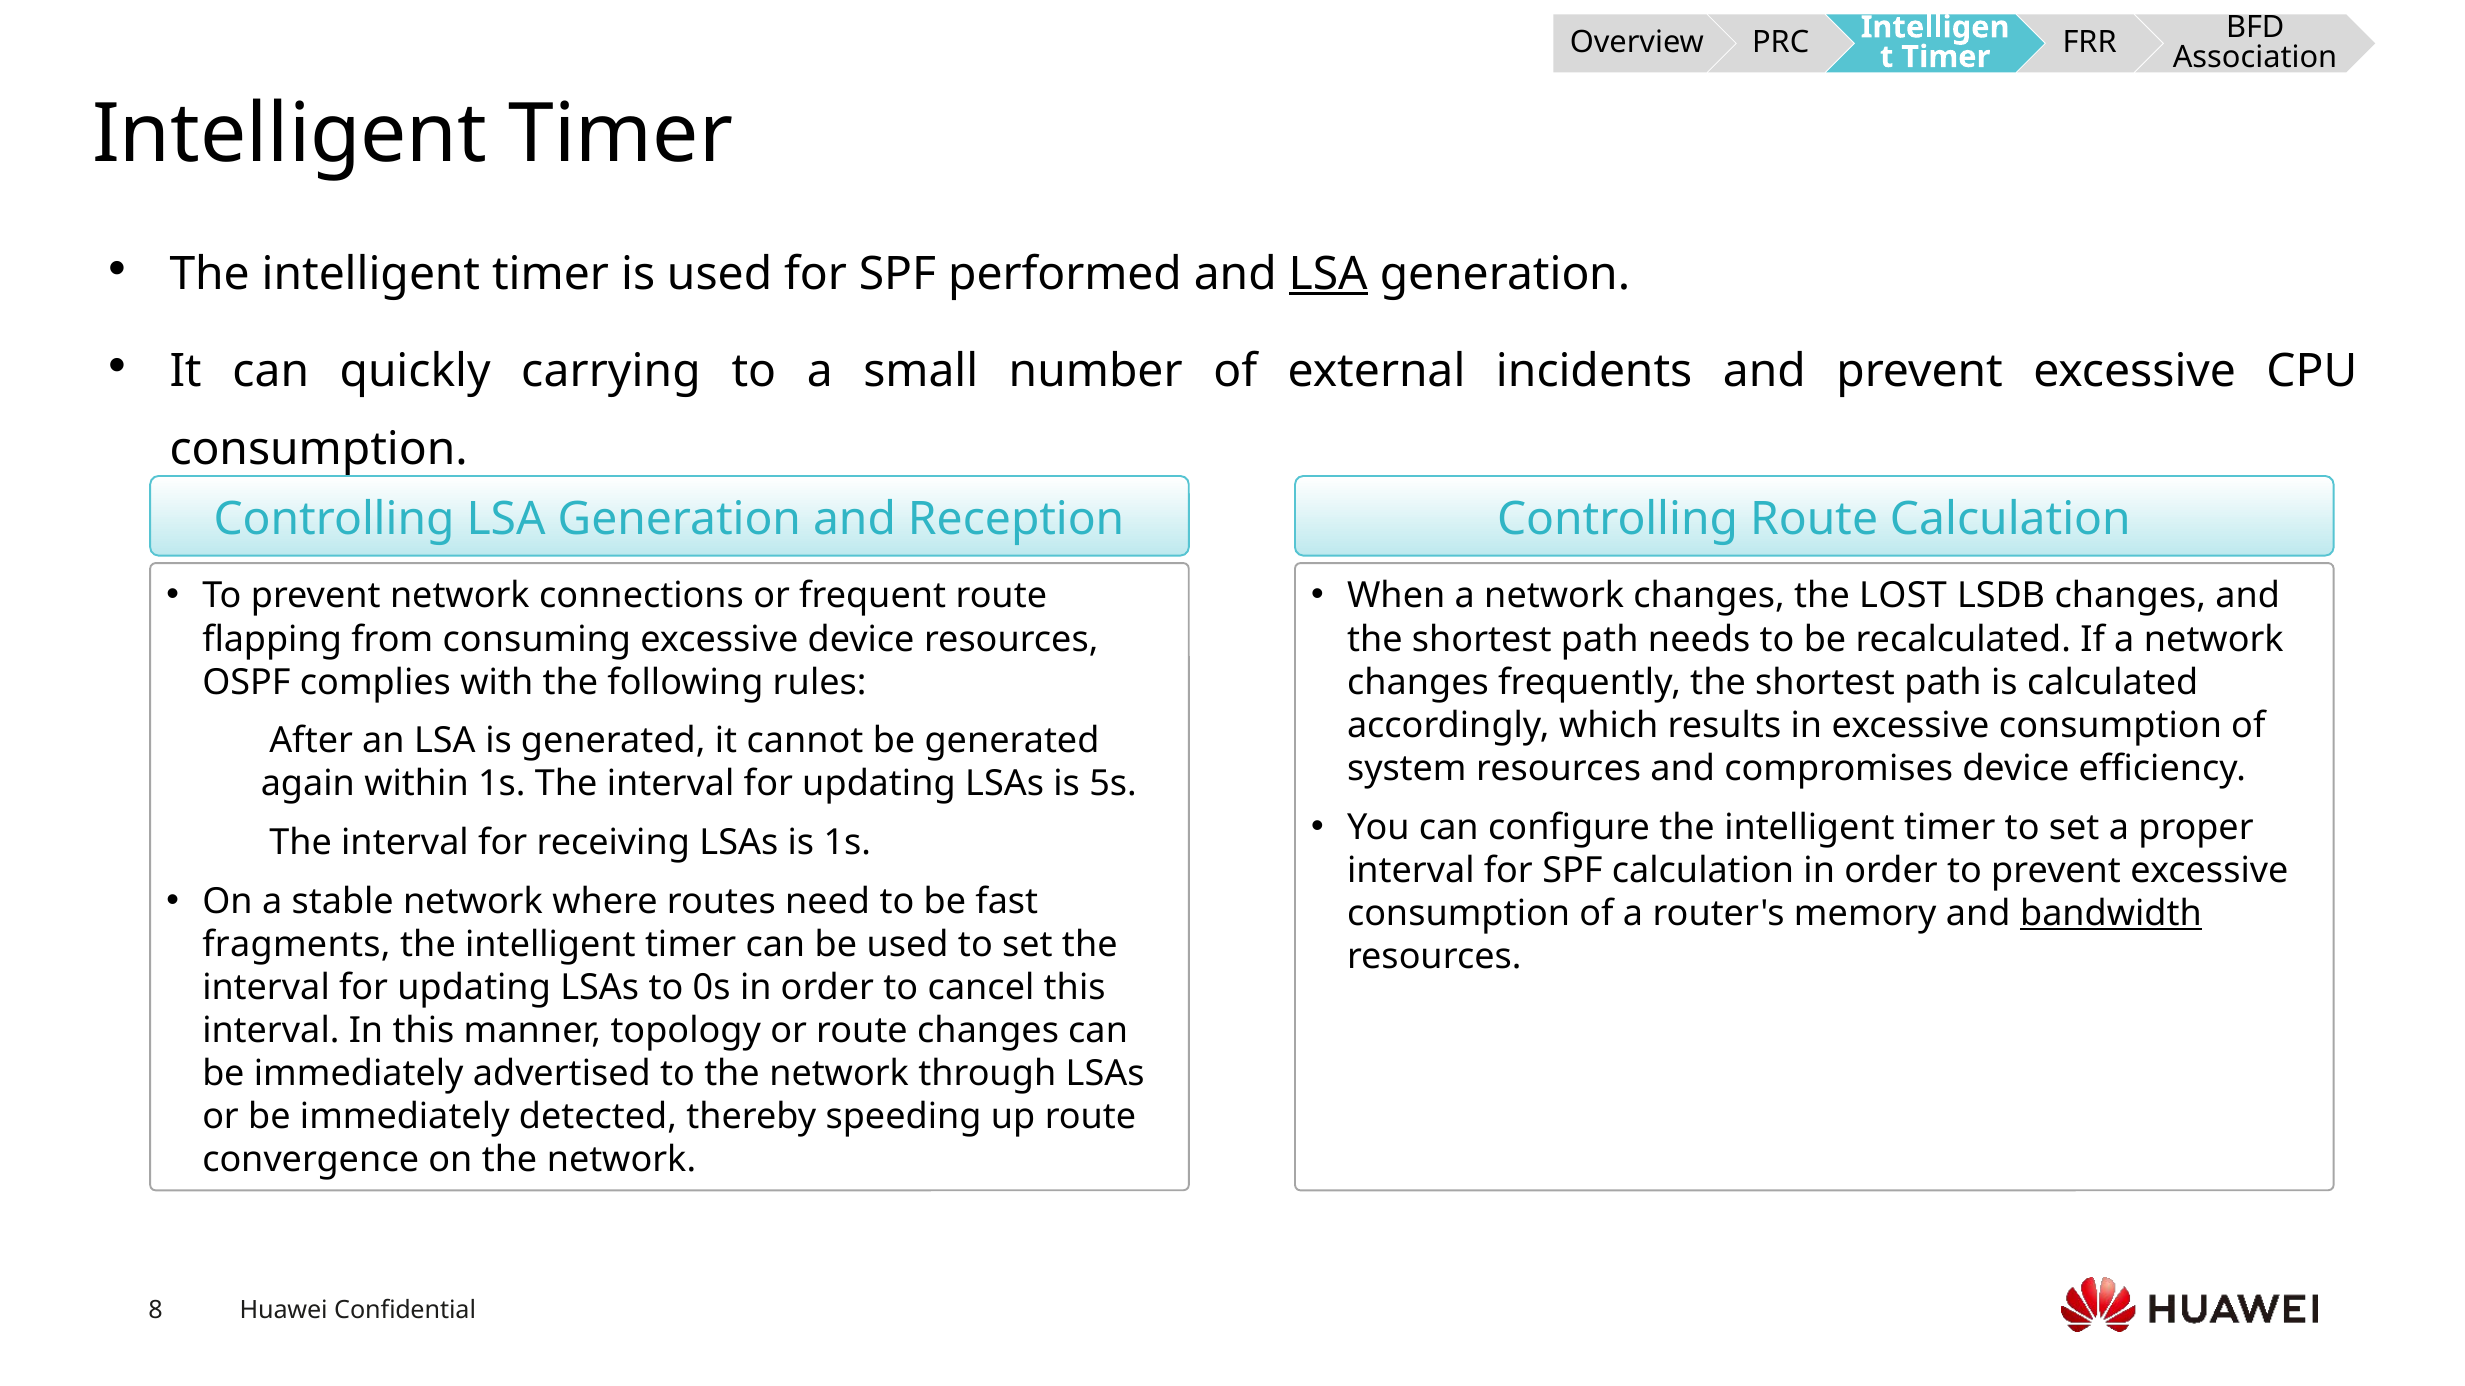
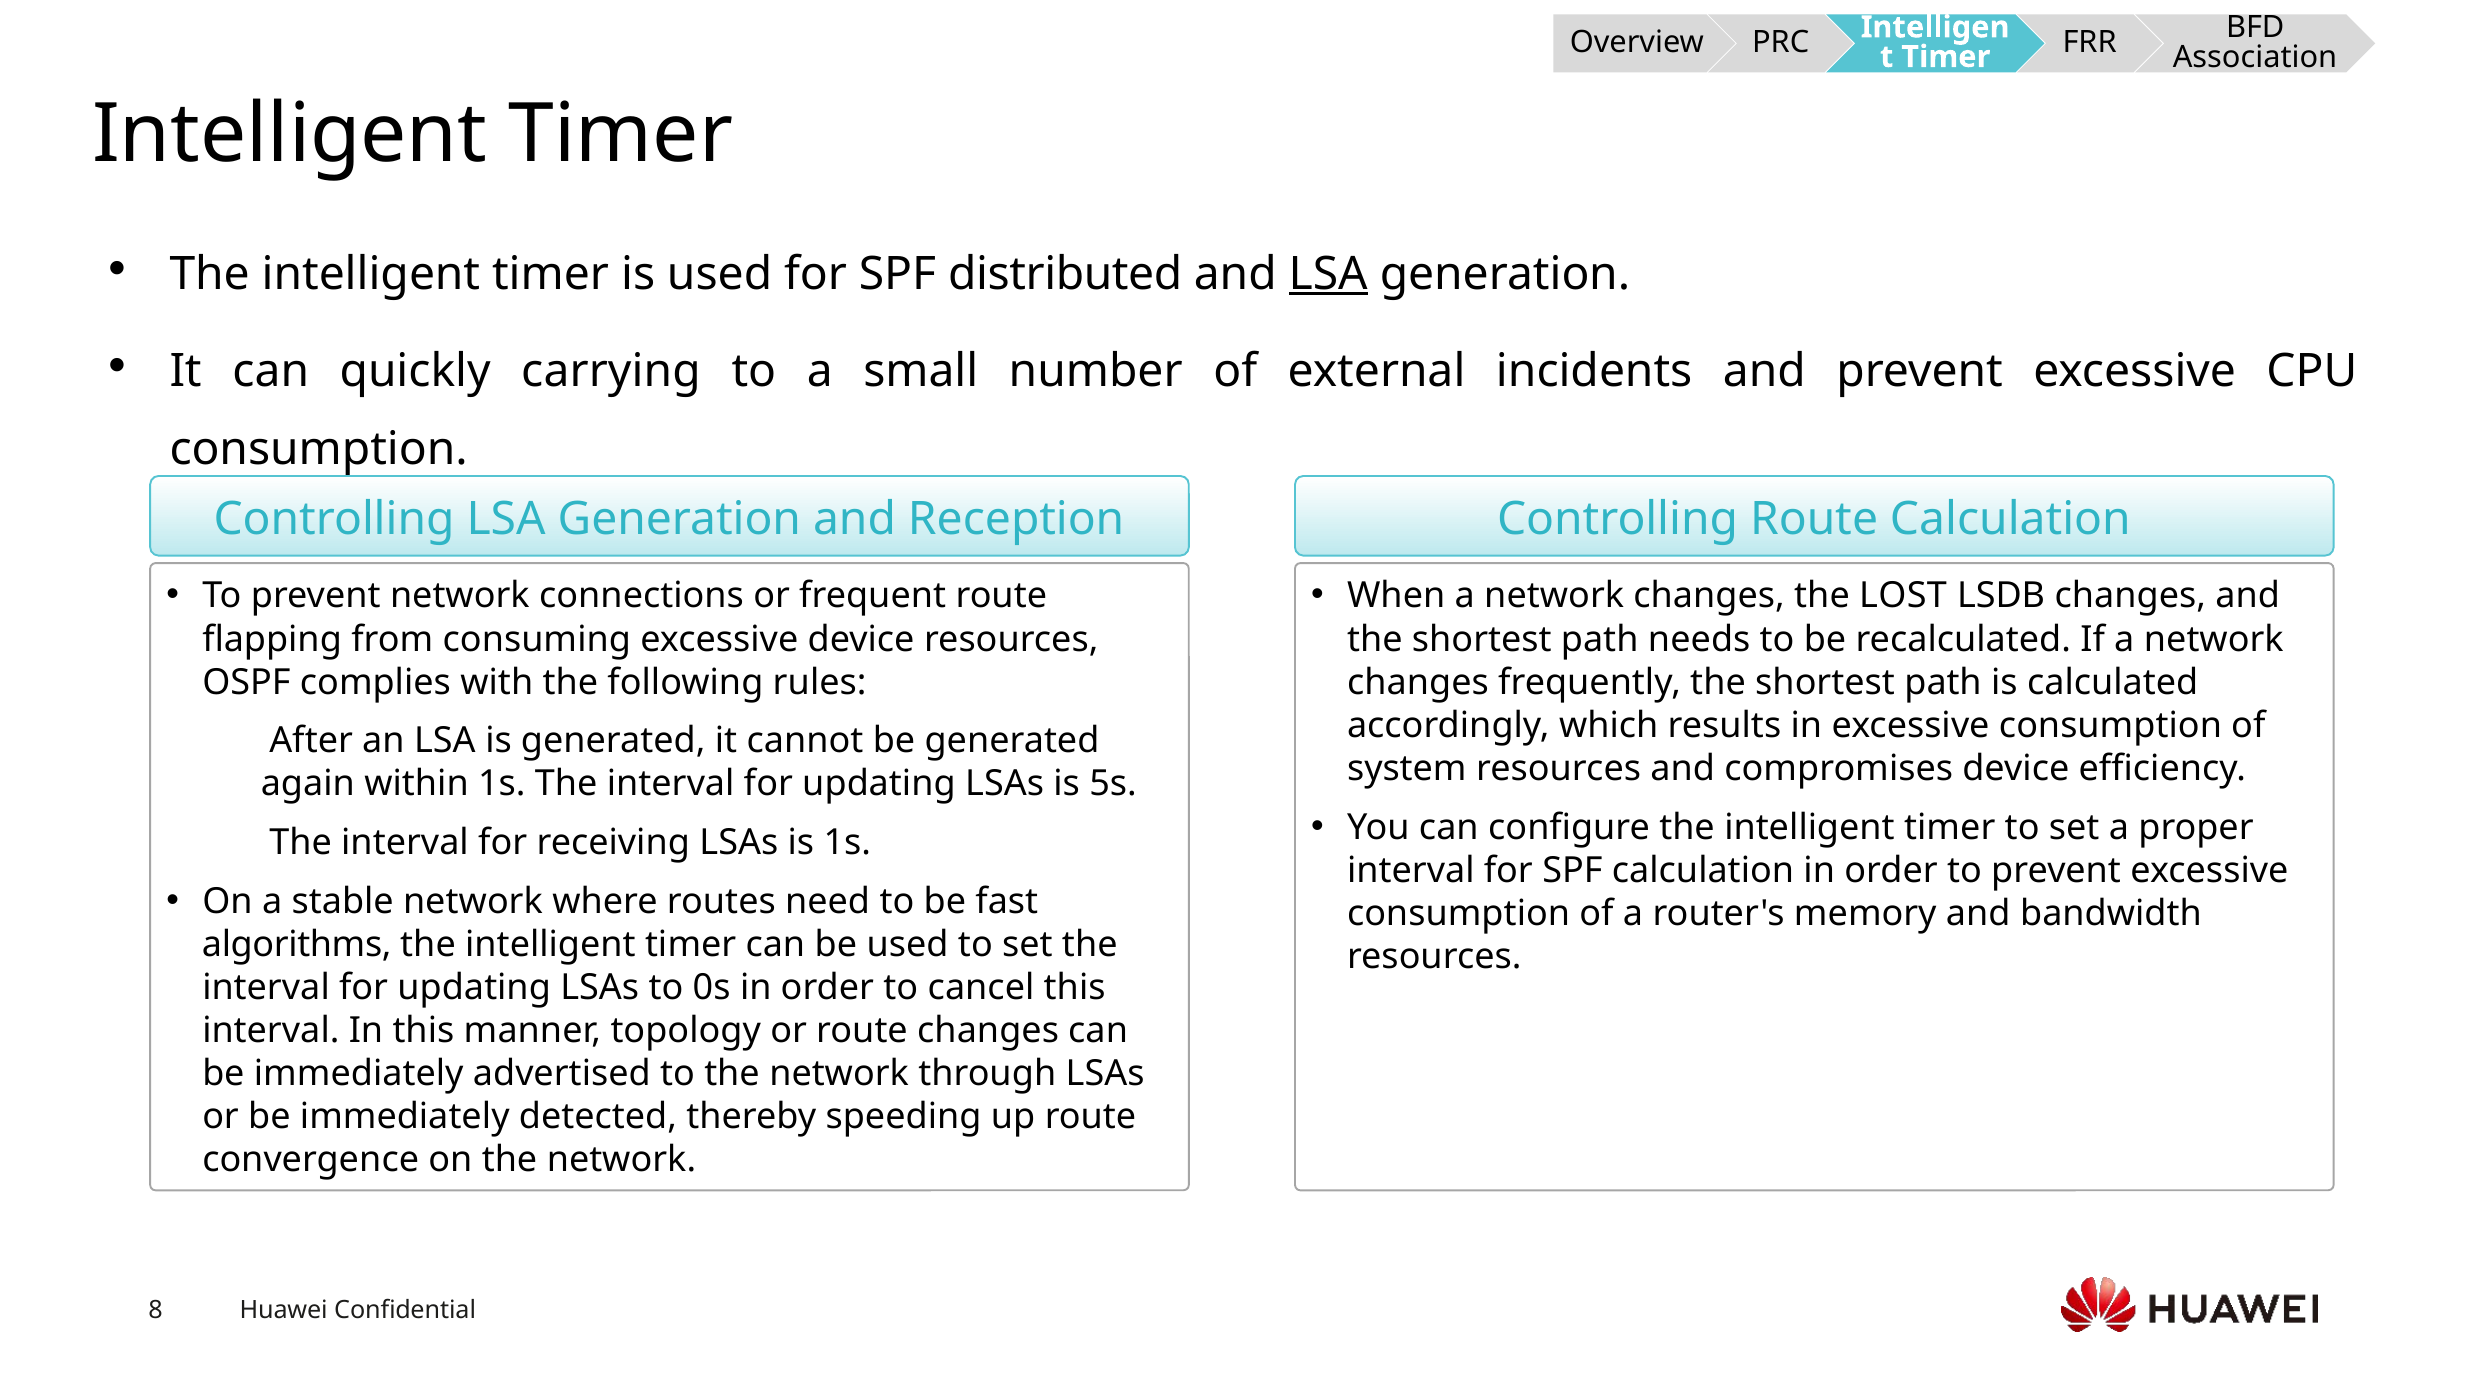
performed: performed -> distributed
bandwidth underline: present -> none
fragments: fragments -> algorithms
